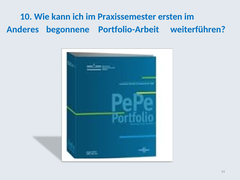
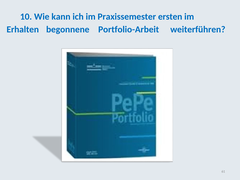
Anderes: Anderes -> Erhalten
